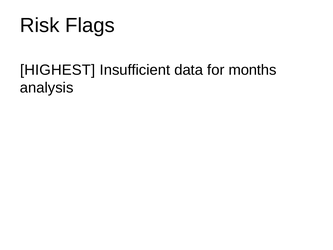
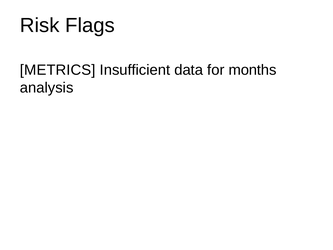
HIGHEST: HIGHEST -> METRICS
